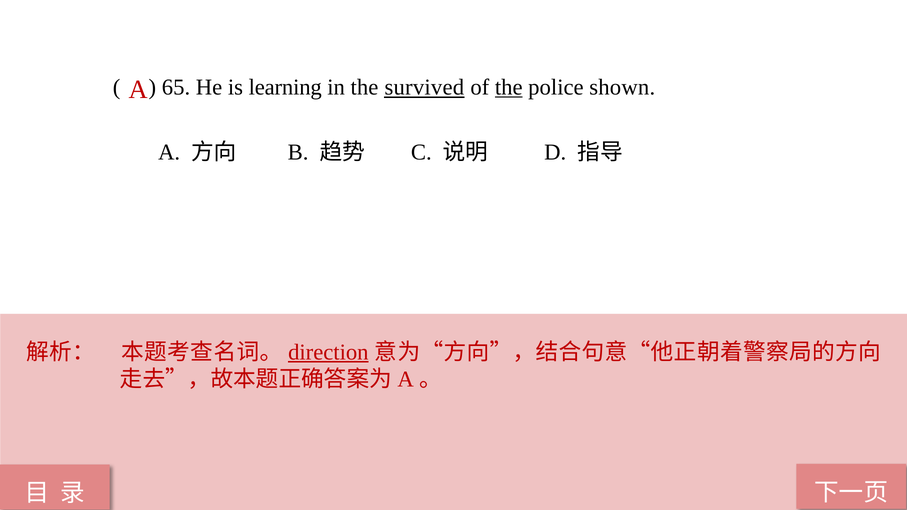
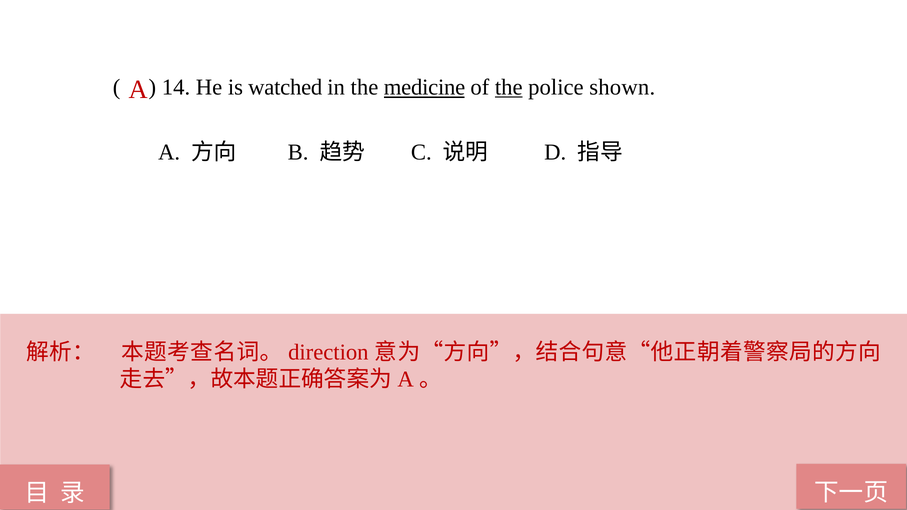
65: 65 -> 14
learning: learning -> watched
survived: survived -> medicine
direction underline: present -> none
